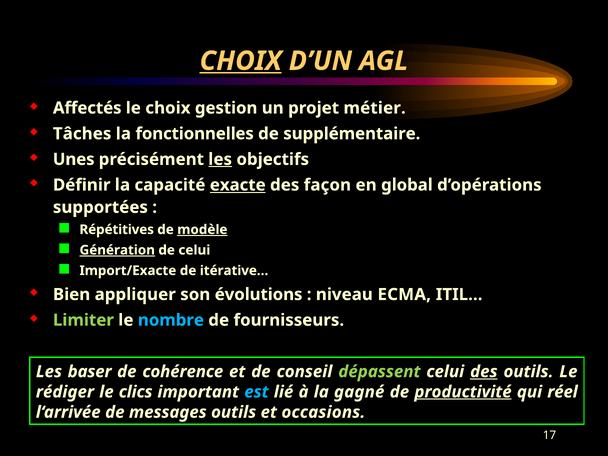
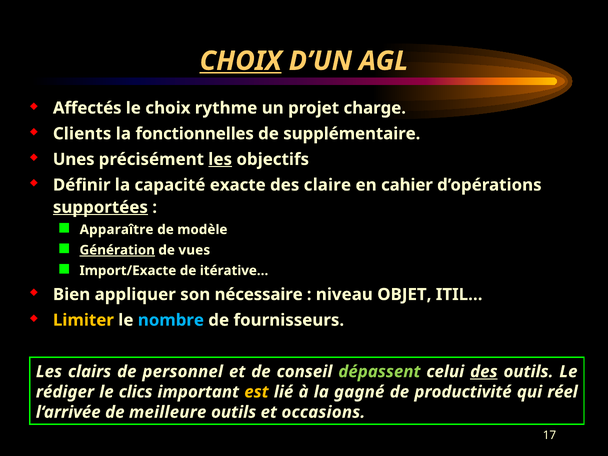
gestion: gestion -> rythme
métier: métier -> charge
Tâches: Tâches -> Clients
exacte underline: present -> none
façon: façon -> claire
global: global -> cahier
supportées underline: none -> present
Répétitives: Répétitives -> Apparaître
modèle underline: present -> none
de celui: celui -> vues
évolutions: évolutions -> nécessaire
ECMA: ECMA -> OBJET
Limiter colour: light green -> yellow
baser: baser -> clairs
cohérence: cohérence -> personnel
est colour: light blue -> yellow
productivité underline: present -> none
messages: messages -> meilleure
